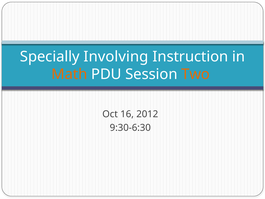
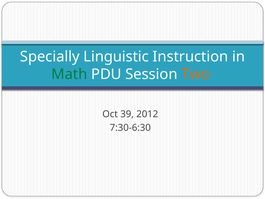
Involving: Involving -> Linguistic
Math colour: orange -> green
16: 16 -> 39
9:30-6:30: 9:30-6:30 -> 7:30-6:30
